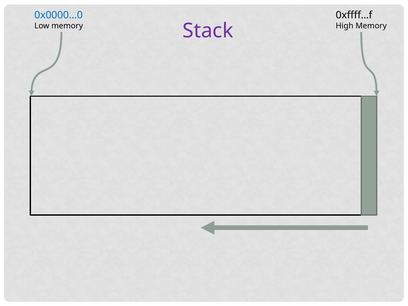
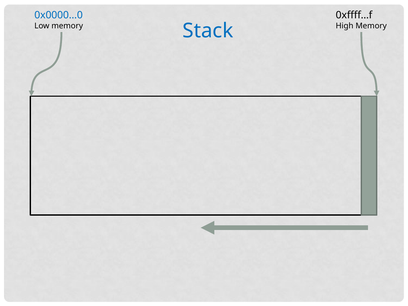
Stack colour: purple -> blue
